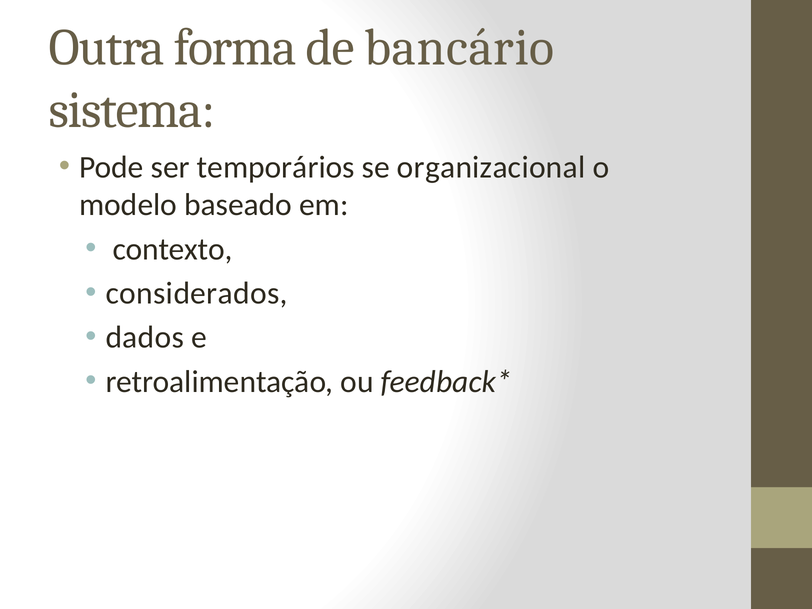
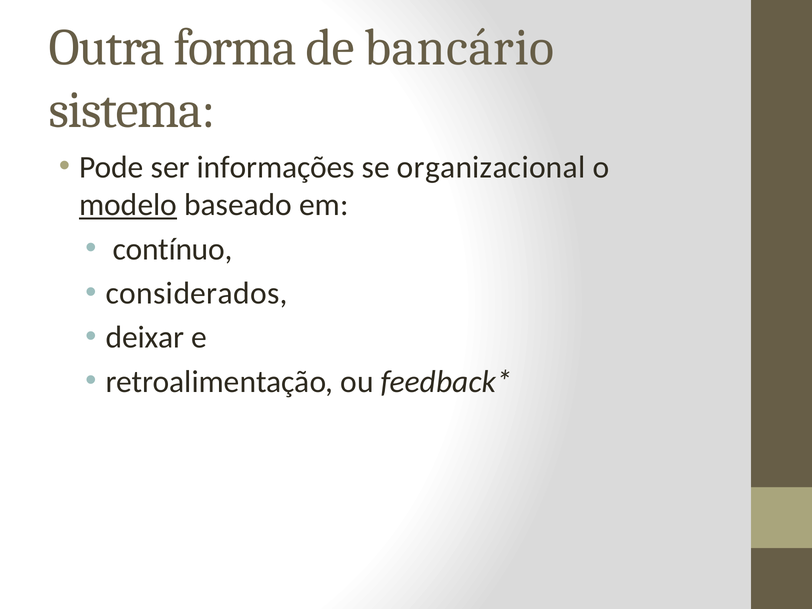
temporários: temporários -> informações
modelo underline: none -> present
contexto: contexto -> contínuo
dados: dados -> deixar
